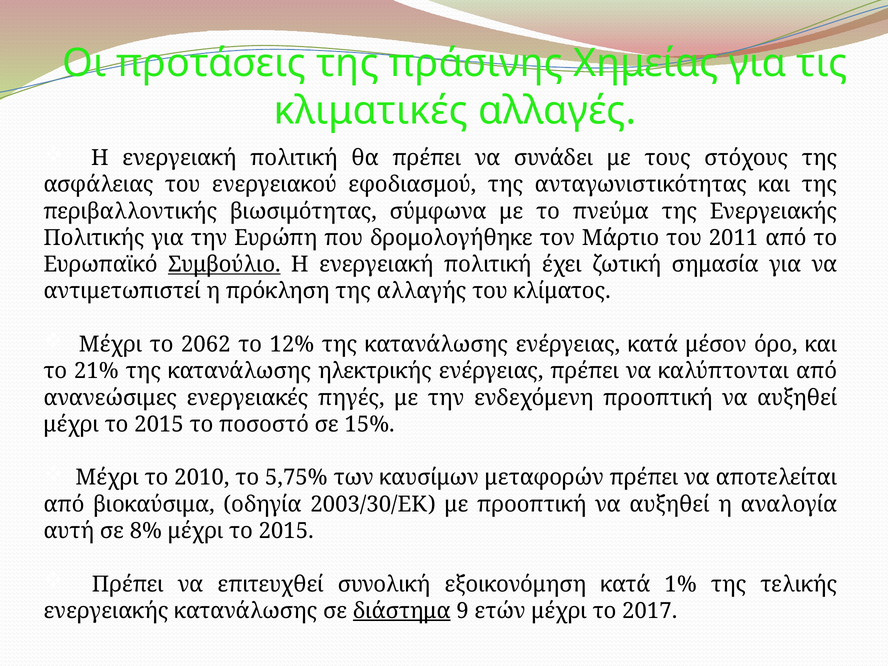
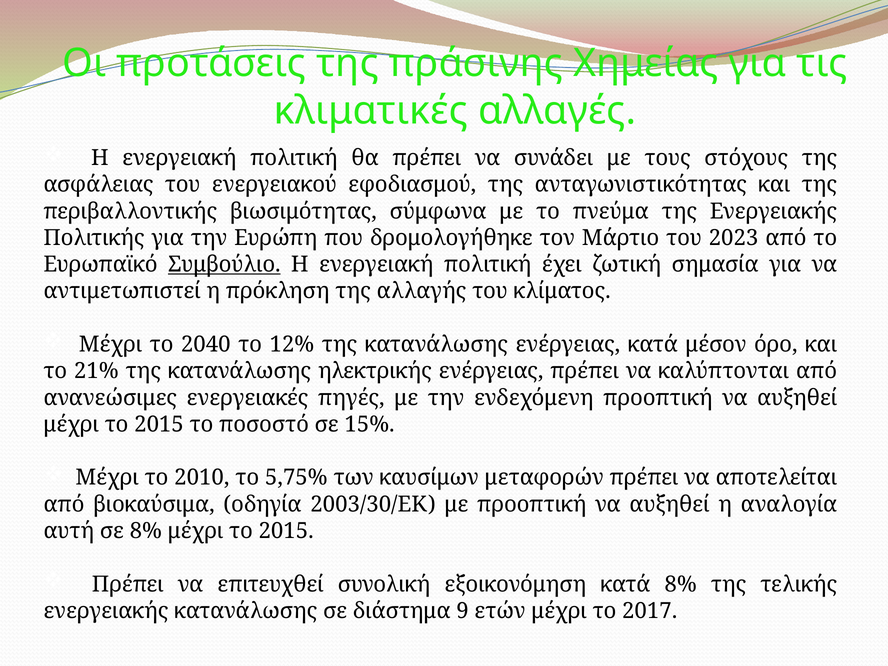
2011: 2011 -> 2023
2062: 2062 -> 2040
κατά 1%: 1% -> 8%
διάστημα underline: present -> none
